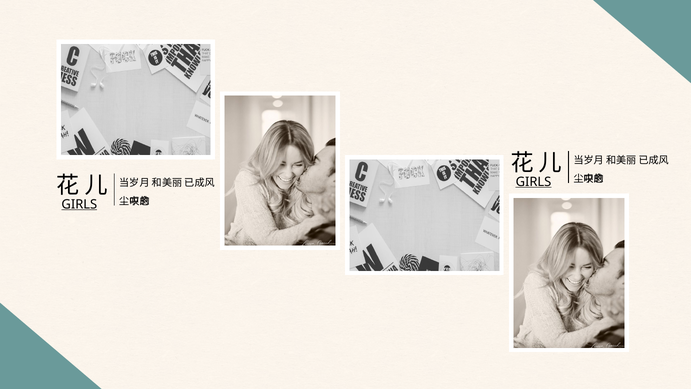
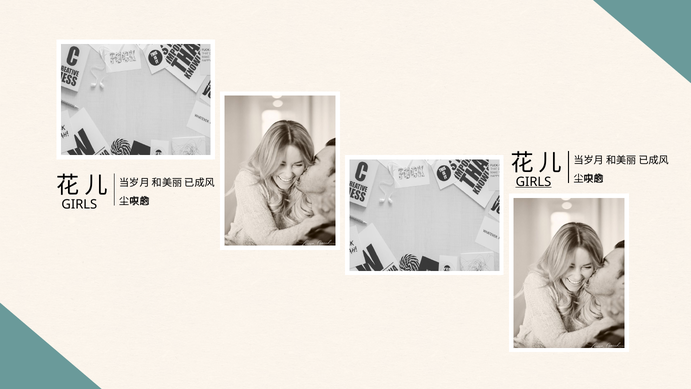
GIRLS at (79, 204) underline: present -> none
